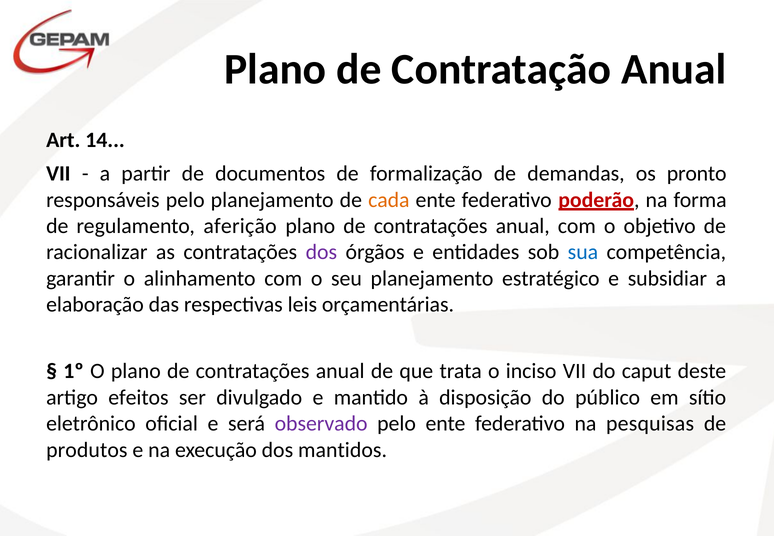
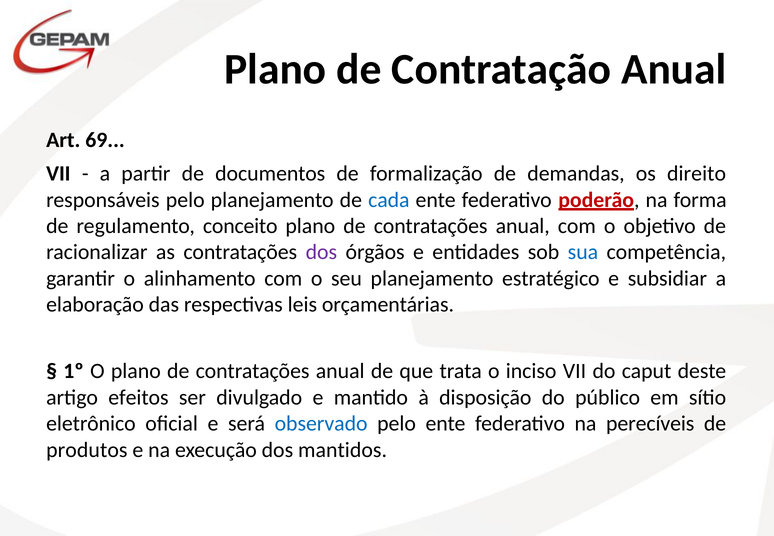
14: 14 -> 69
pronto: pronto -> direito
cada colour: orange -> blue
aferição: aferição -> conceito
observado colour: purple -> blue
pesquisas: pesquisas -> perecíveis
